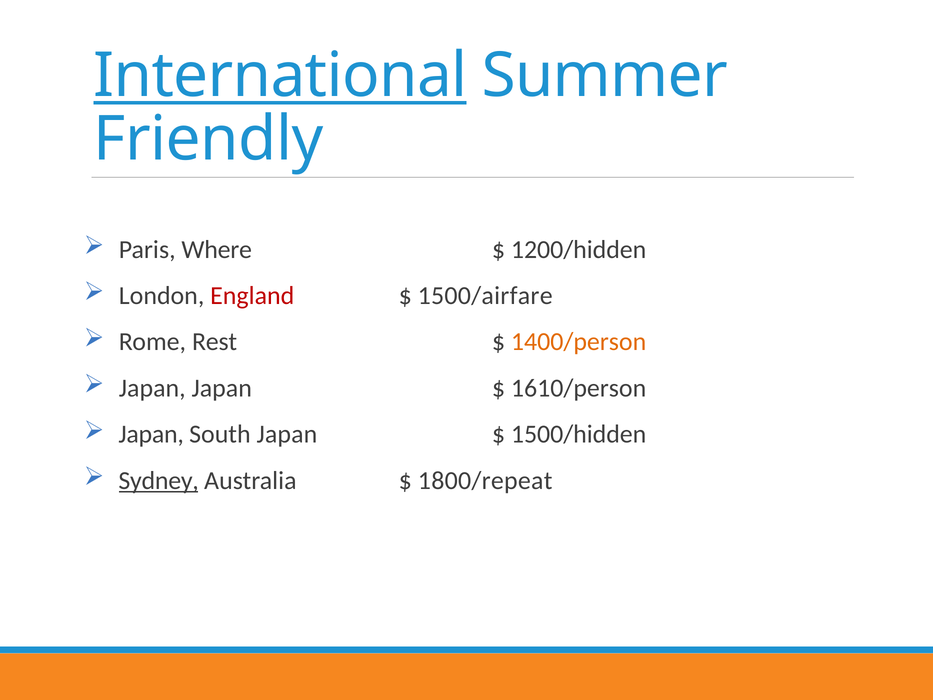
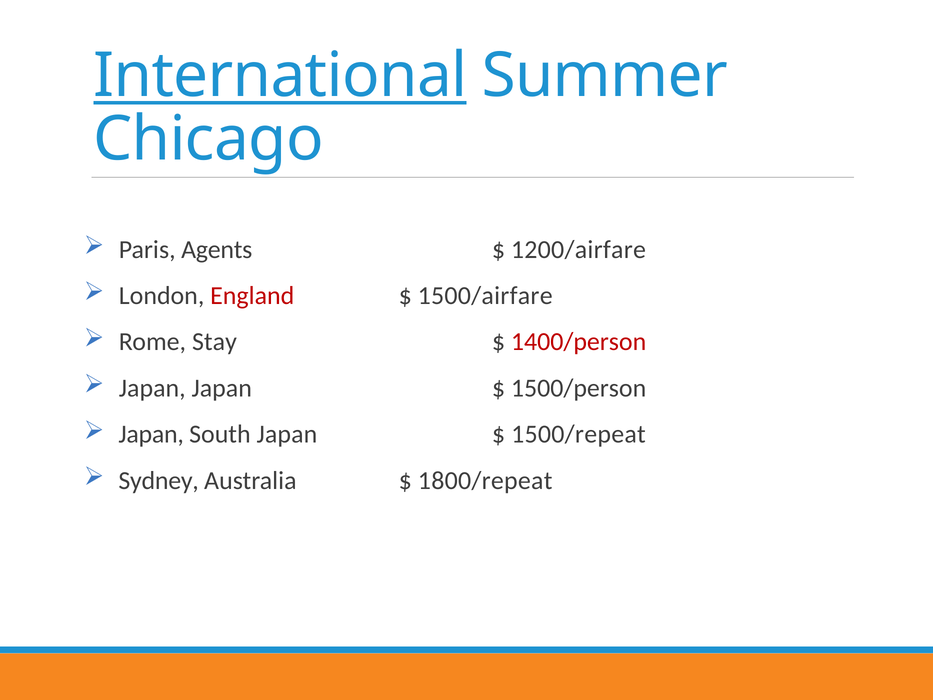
Friendly: Friendly -> Chicago
Where: Where -> Agents
1200/hidden: 1200/hidden -> 1200/airfare
Rest: Rest -> Stay
1400/person colour: orange -> red
1610/person: 1610/person -> 1500/person
1500/hidden: 1500/hidden -> 1500/repeat
Sydney underline: present -> none
